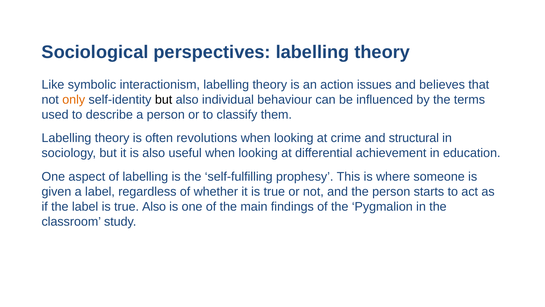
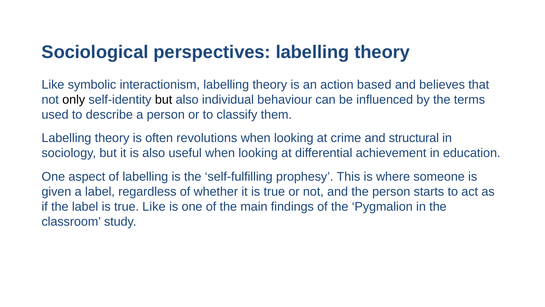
issues: issues -> based
only colour: orange -> black
true Also: Also -> Like
